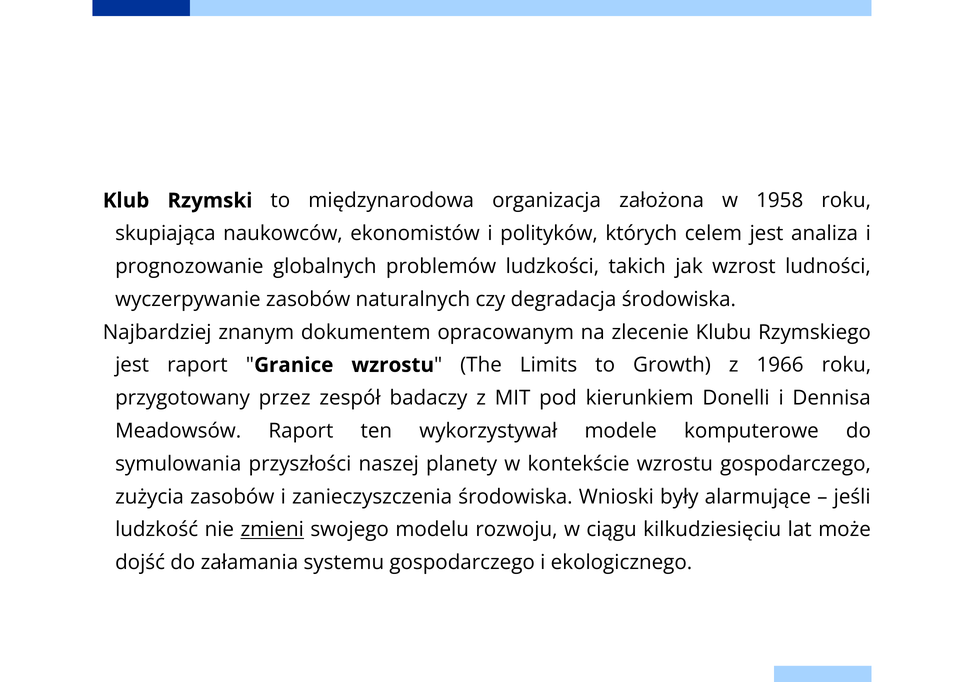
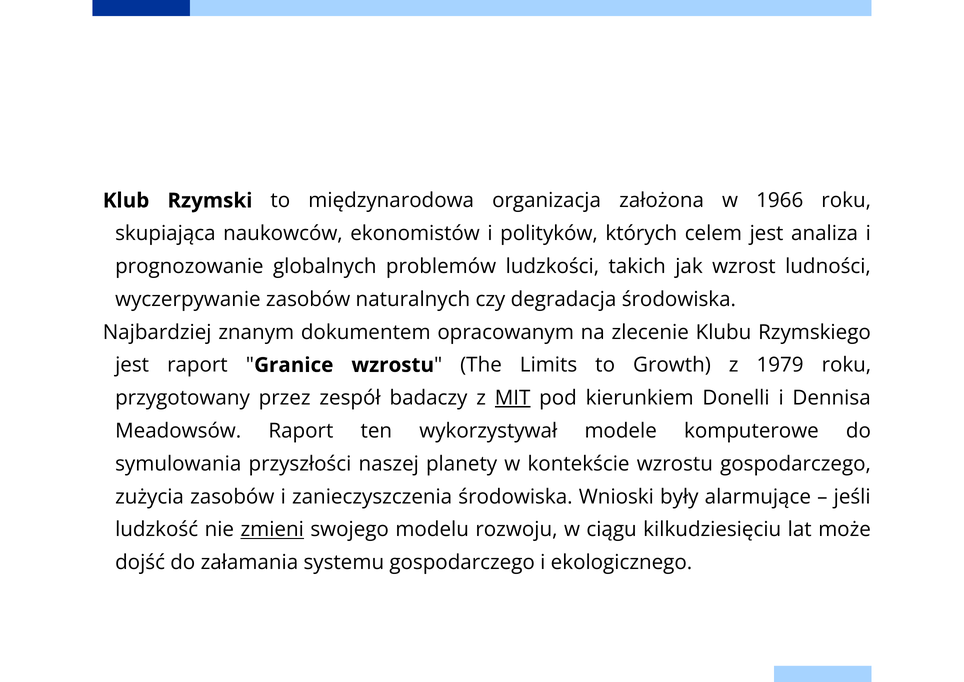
1958: 1958 -> 1966
1966: 1966 -> 1979
MIT underline: none -> present
